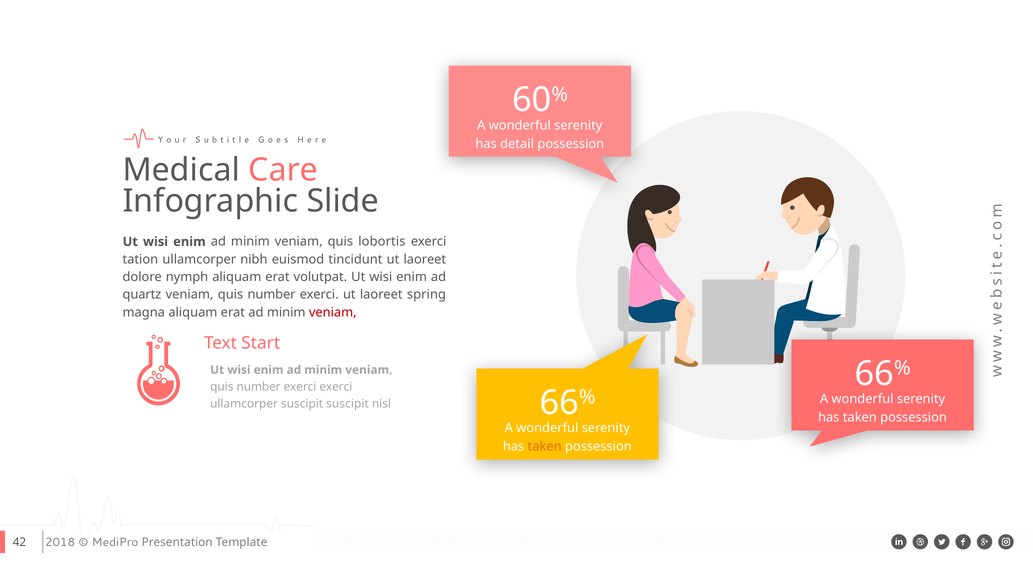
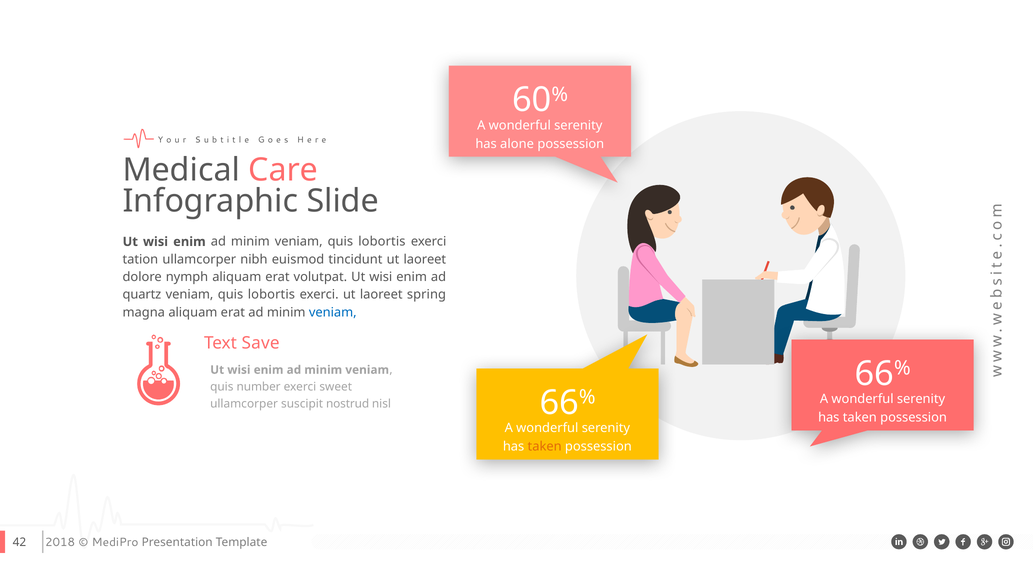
detail: detail -> alone
number at (272, 295): number -> lobortis
veniam at (333, 312) colour: red -> blue
Start: Start -> Save
exerci exerci: exerci -> sweet
suscipit suscipit: suscipit -> nostrud
